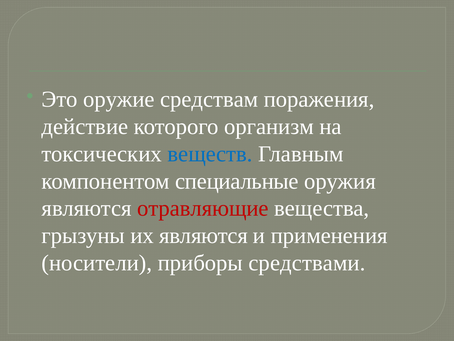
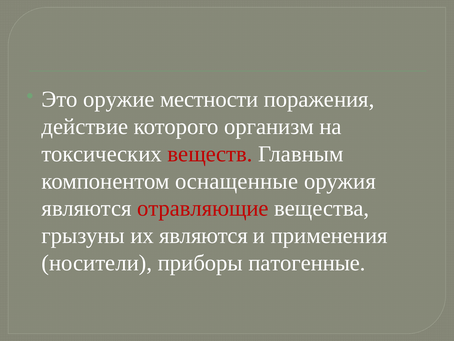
средствам: средствам -> местности
веществ colour: blue -> red
специальные: специальные -> оснащенные
средствами: средствами -> патогенные
